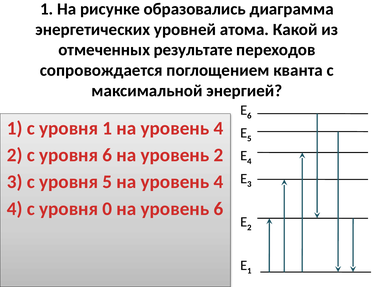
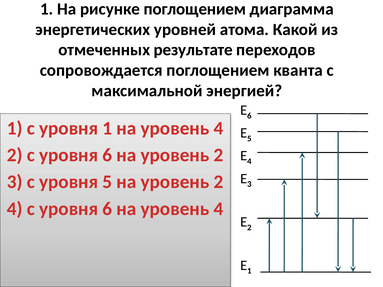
рисунке образовались: образовались -> поглощением
5 на уровень 4: 4 -> 2
4 с уровня 0: 0 -> 6
6 at (218, 209): 6 -> 4
